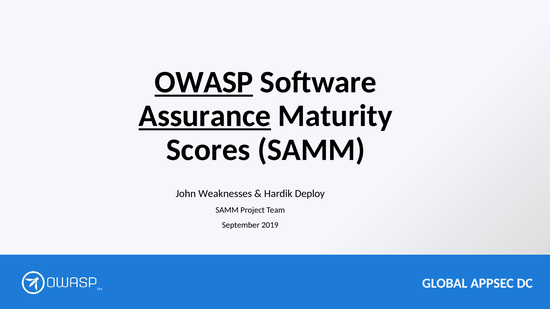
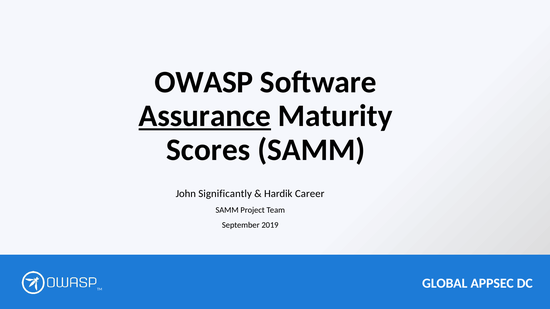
OWASP underline: present -> none
Weaknesses: Weaknesses -> Significantly
Deploy: Deploy -> Career
